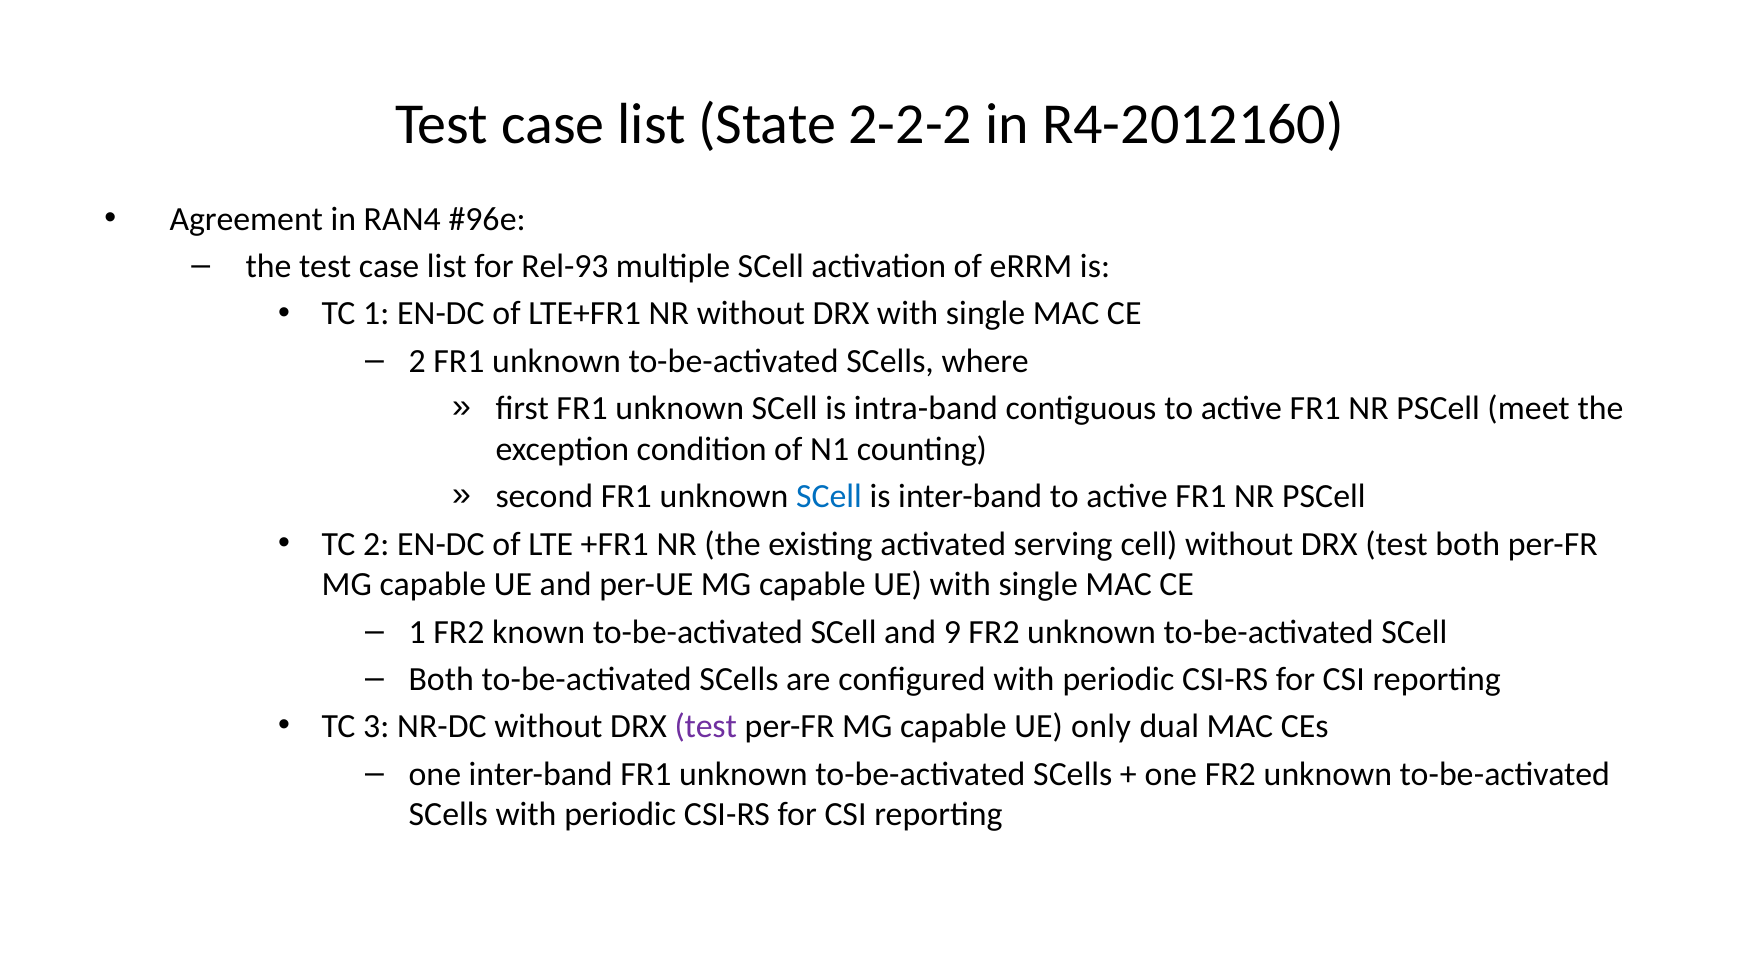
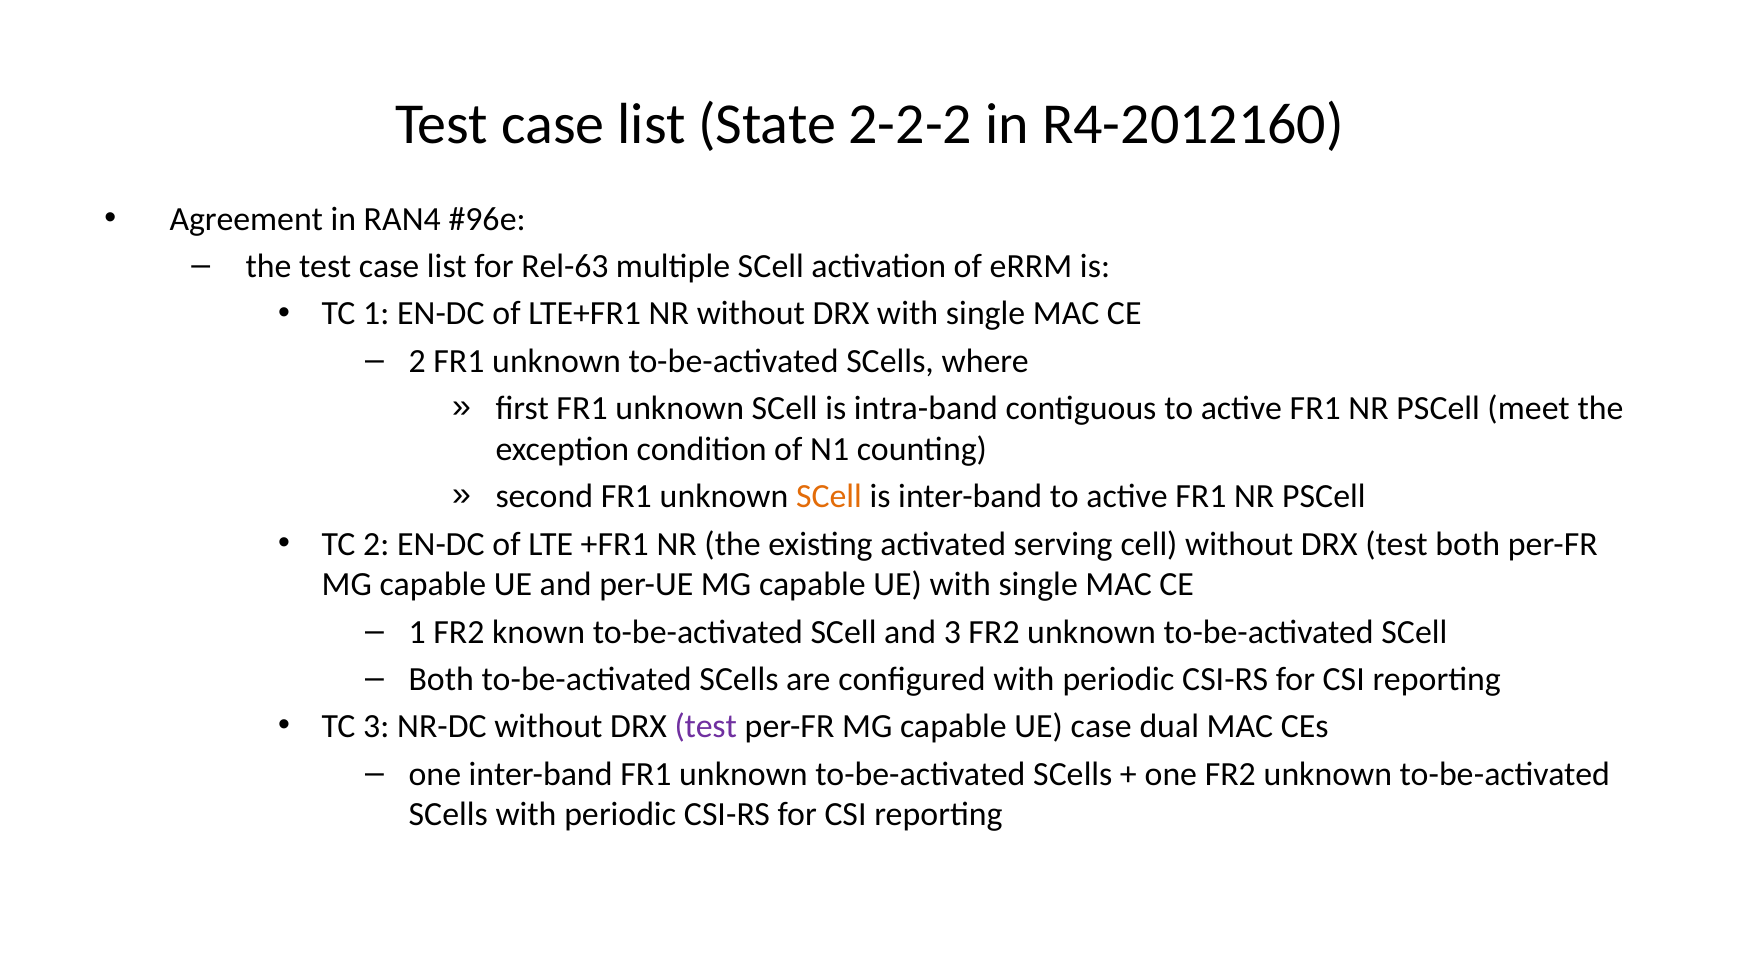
Rel-93: Rel-93 -> Rel-63
SCell at (829, 497) colour: blue -> orange
and 9: 9 -> 3
UE only: only -> case
